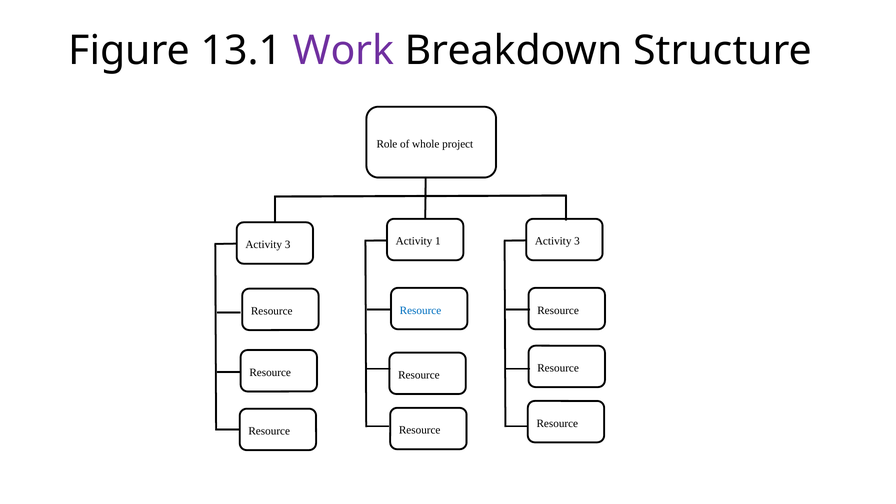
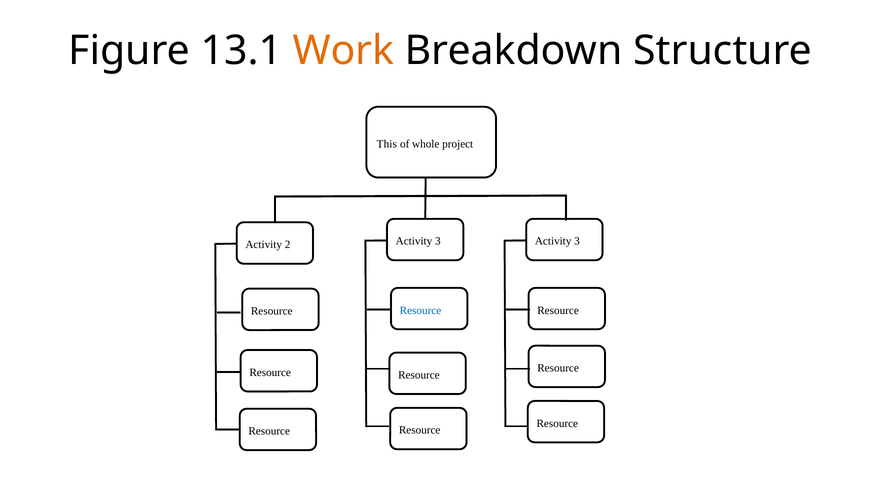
Work colour: purple -> orange
Role: Role -> This
3 at (288, 245): 3 -> 2
1 at (438, 241): 1 -> 3
